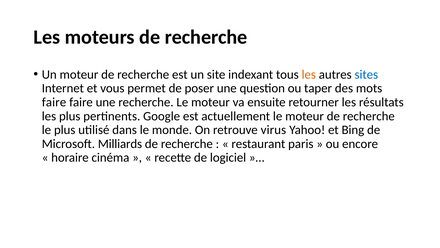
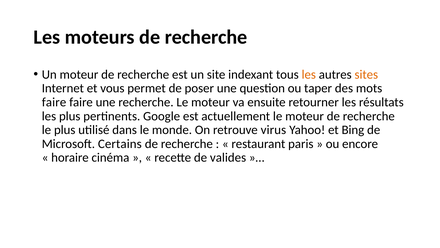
sites colour: blue -> orange
Milliards: Milliards -> Certains
logiciel: logiciel -> valides
